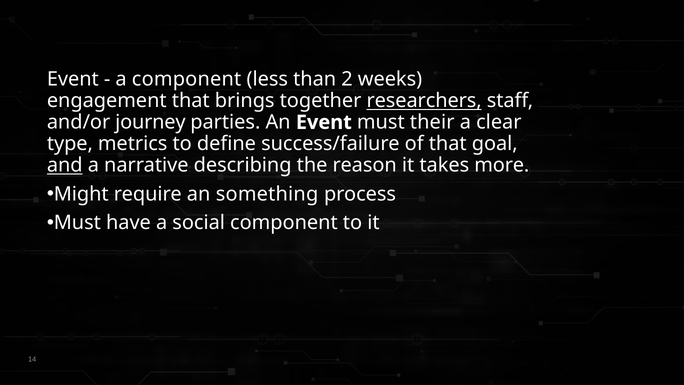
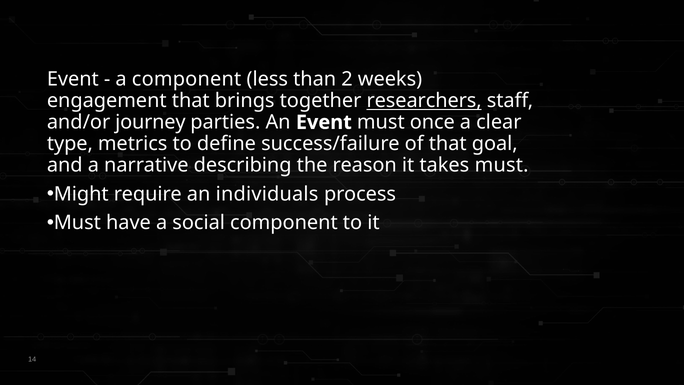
their: their -> once
and underline: present -> none
takes more: more -> must
something: something -> individuals
